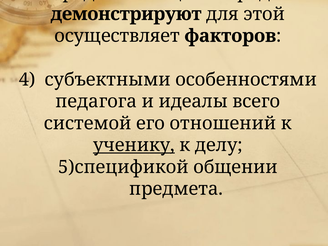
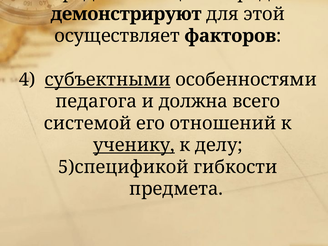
субъектными underline: none -> present
идеалы: идеалы -> должна
общении: общении -> гибкости
